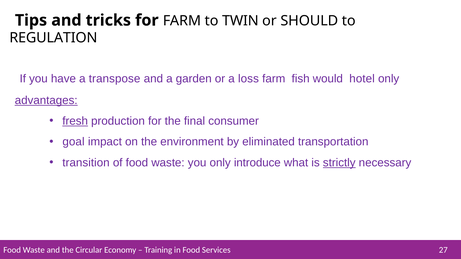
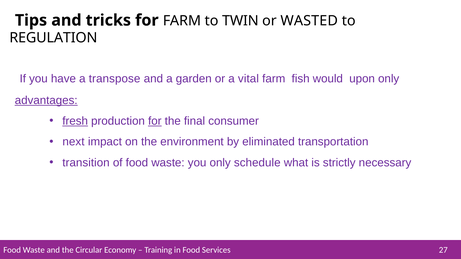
SHOULD: SHOULD -> WASTED
loss: loss -> vital
hotel: hotel -> upon
for at (155, 121) underline: none -> present
goal: goal -> next
introduce: introduce -> schedule
strictly underline: present -> none
